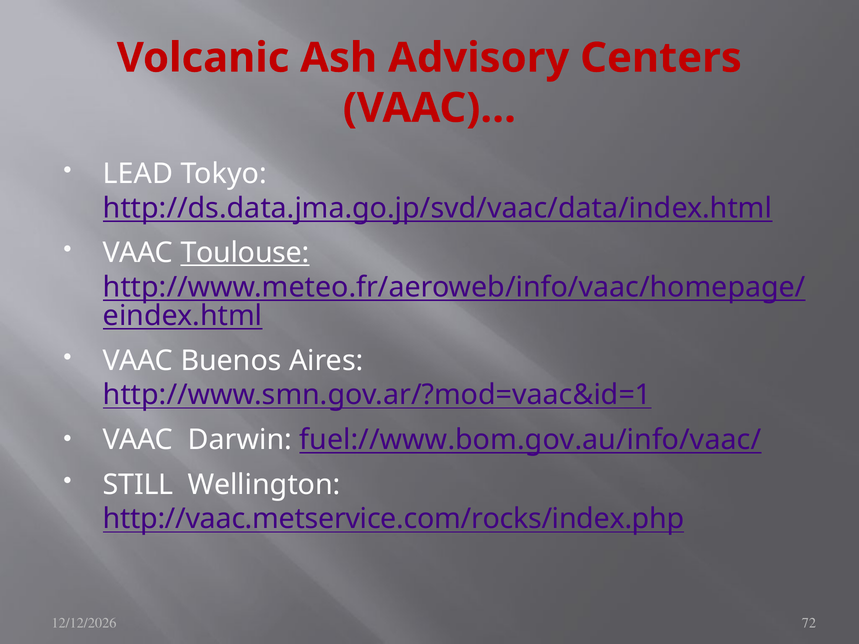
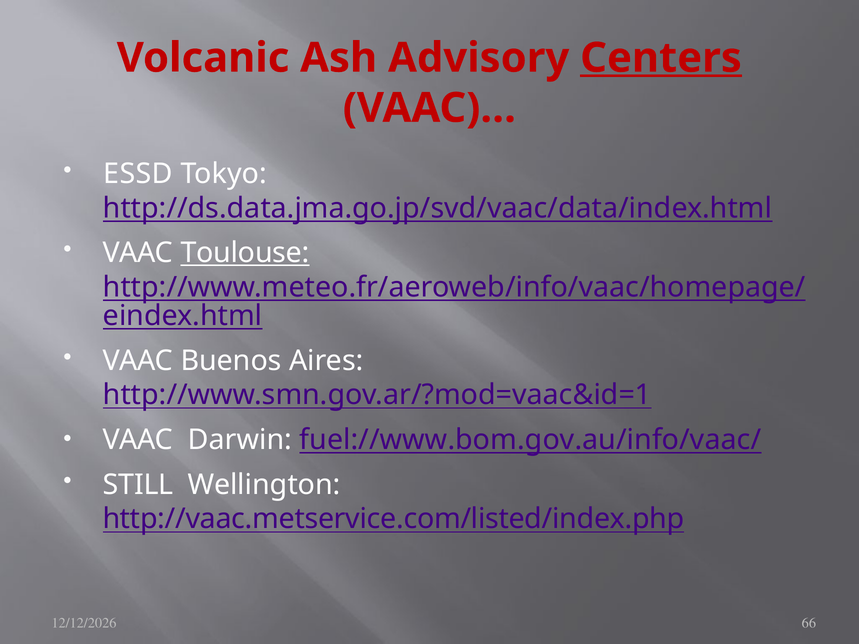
Centers underline: none -> present
LEAD: LEAD -> ESSD
http://vaac.metservice.com/rocks/index.php: http://vaac.metservice.com/rocks/index.php -> http://vaac.metservice.com/listed/index.php
72: 72 -> 66
